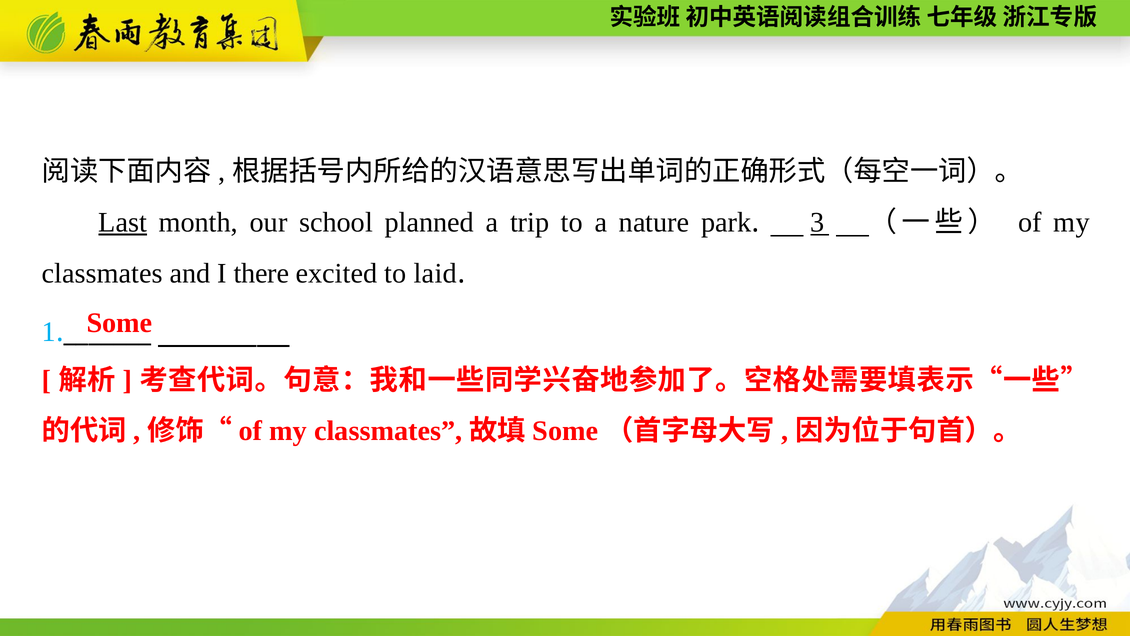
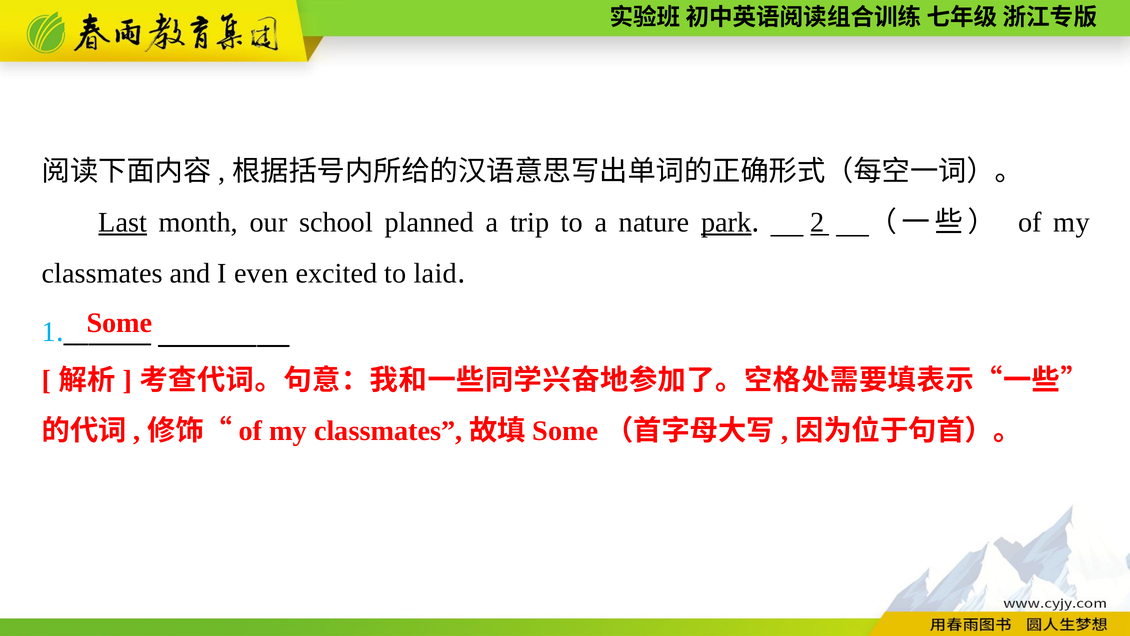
park underline: none -> present
3: 3 -> 2
there: there -> even
